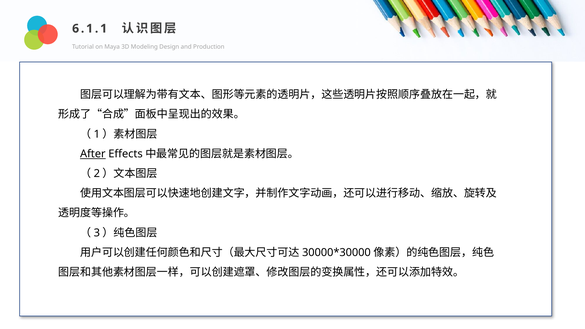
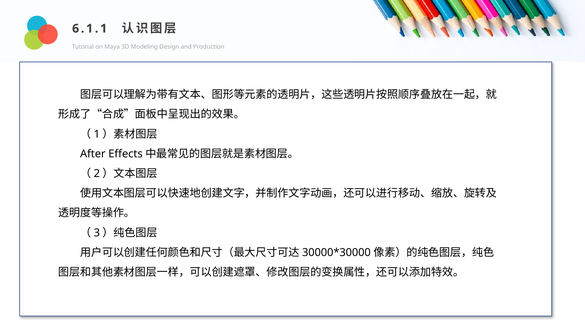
After underline: present -> none
